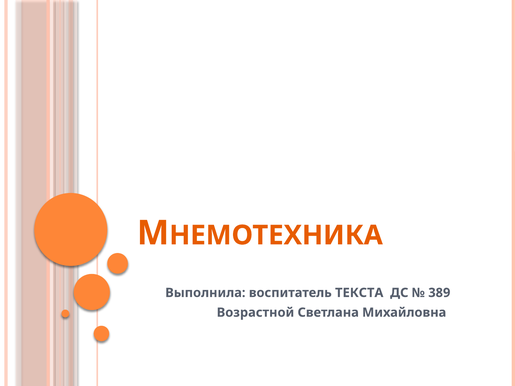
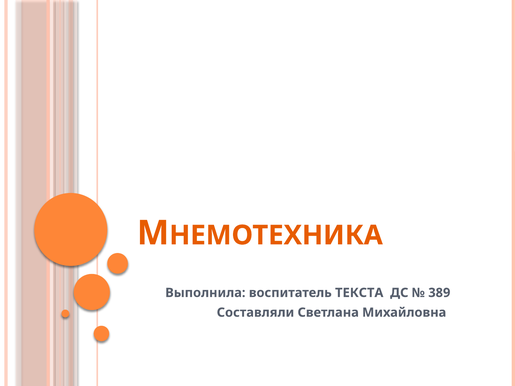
Возрастной: Возрастной -> Составляли
